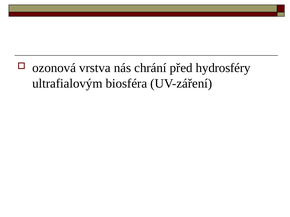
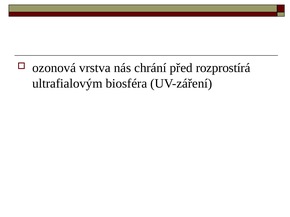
hydrosféry: hydrosféry -> rozprostírá
